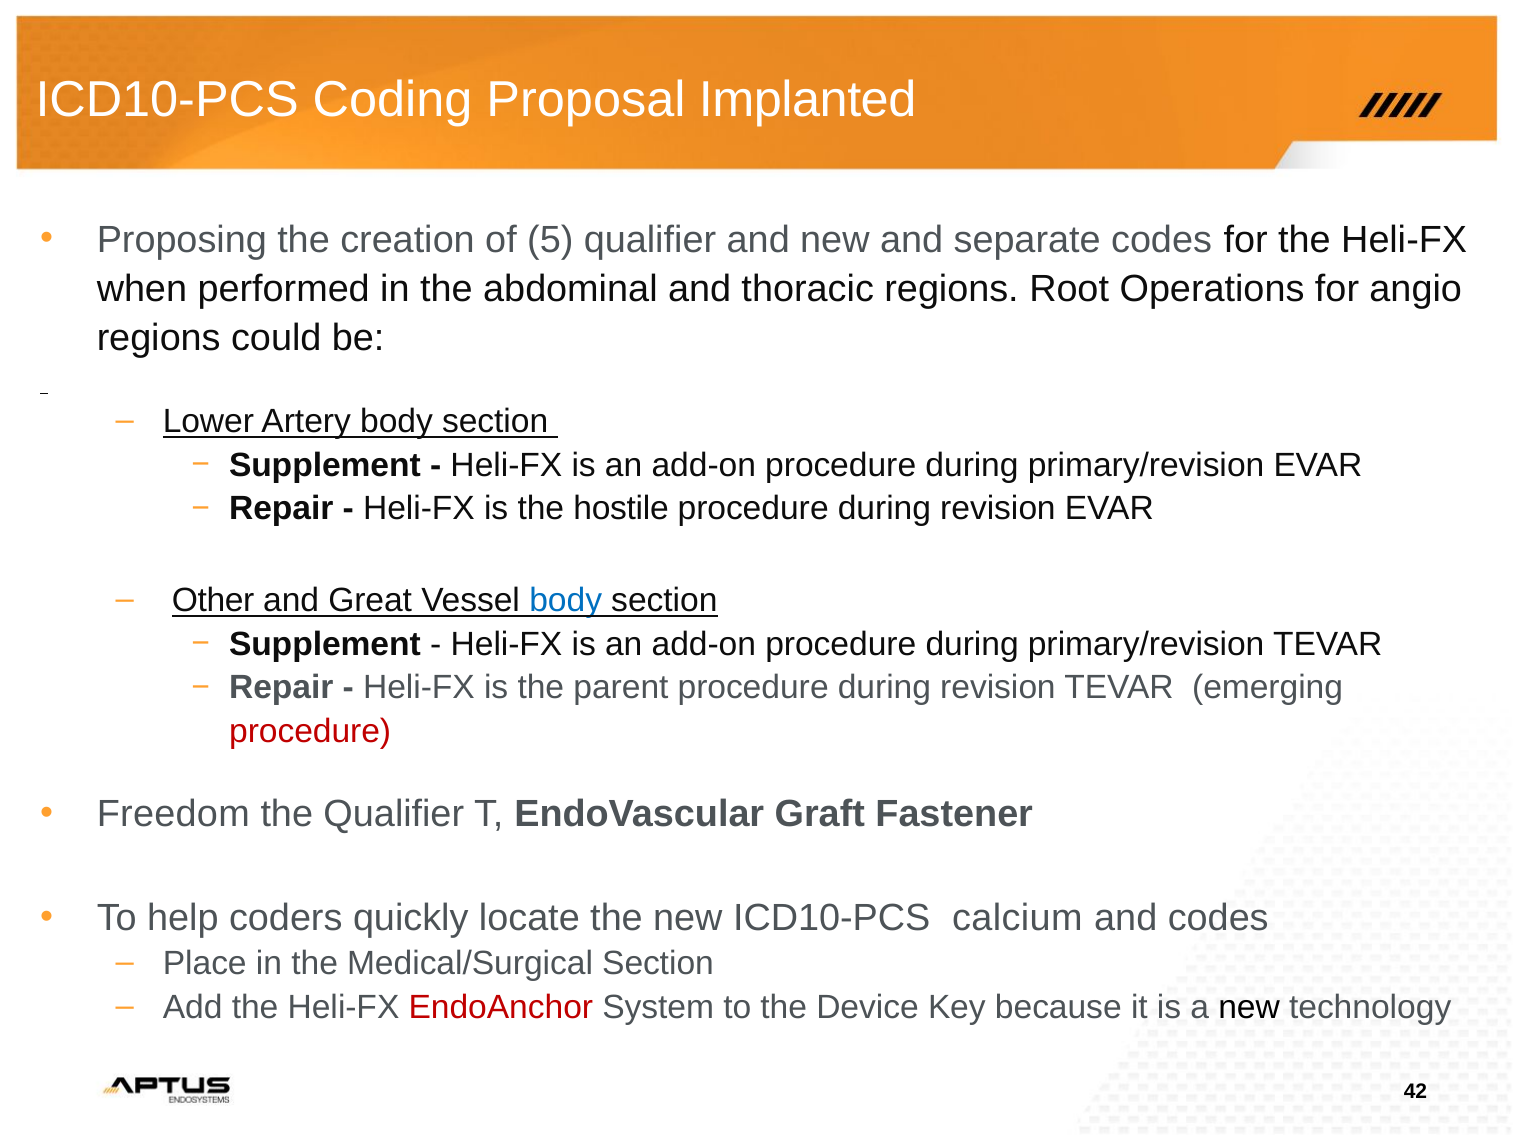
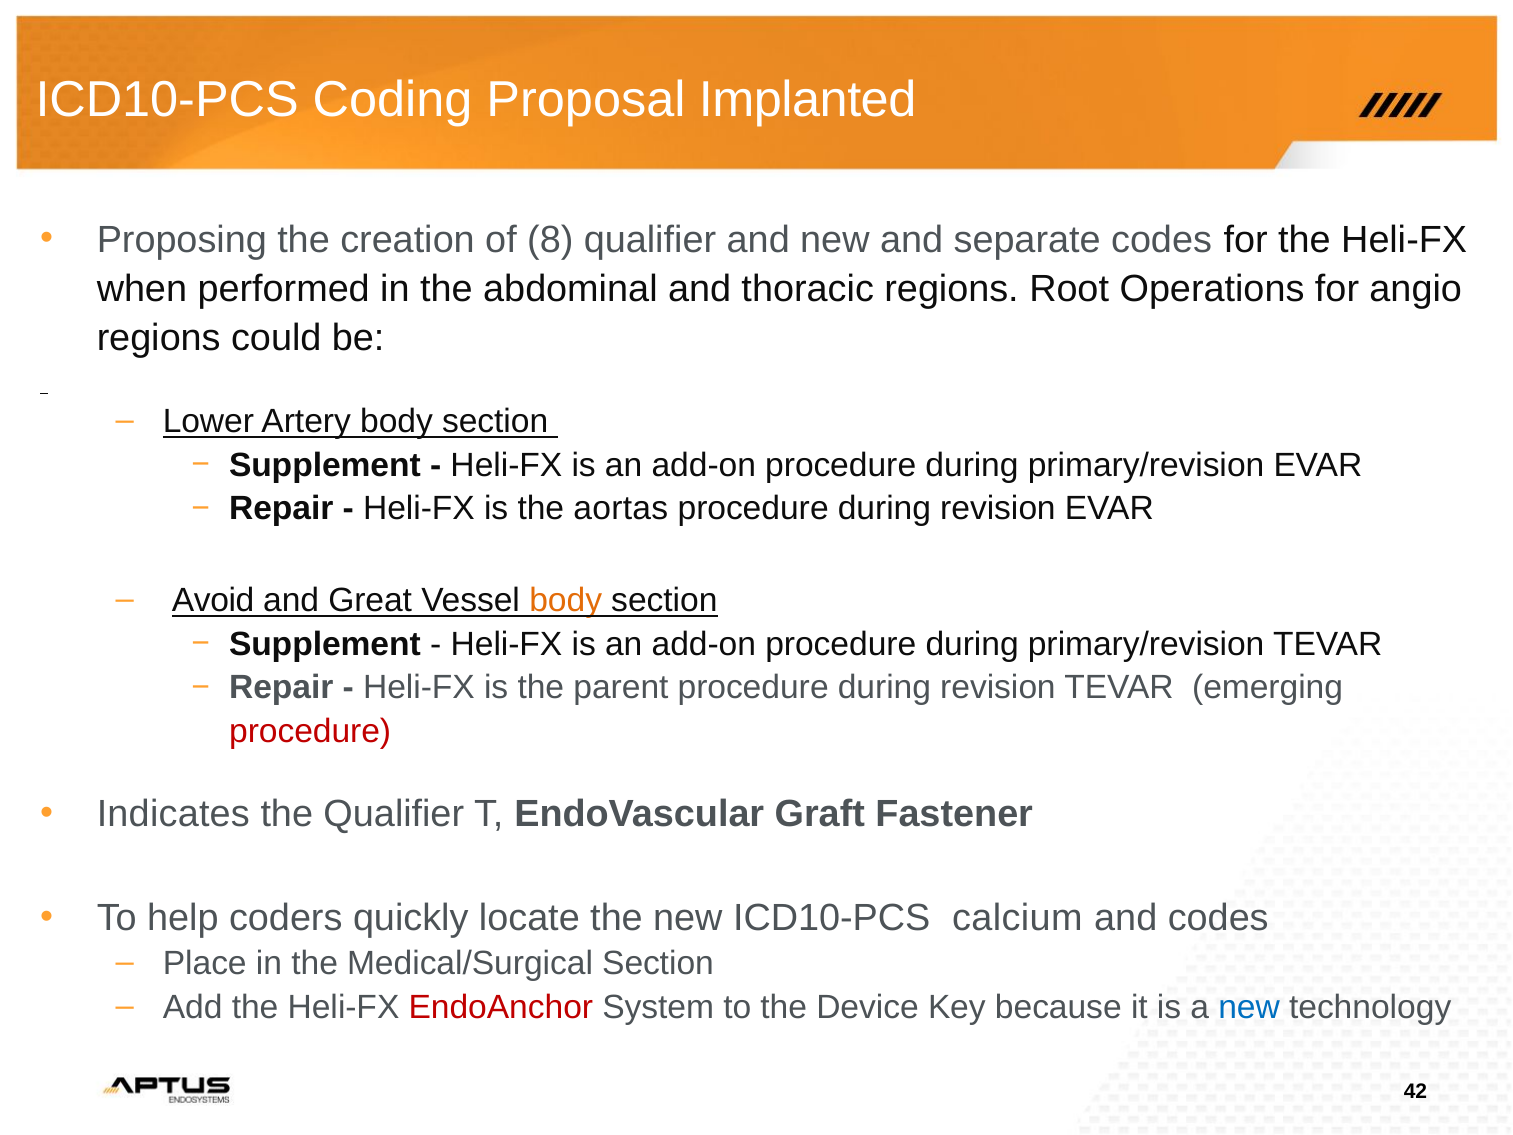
5: 5 -> 8
hostile: hostile -> aortas
Other: Other -> Avoid
body at (566, 601) colour: blue -> orange
Freedom: Freedom -> Indicates
new at (1249, 1007) colour: black -> blue
